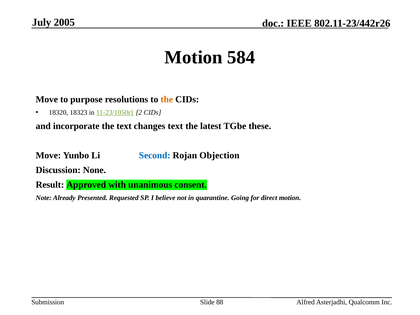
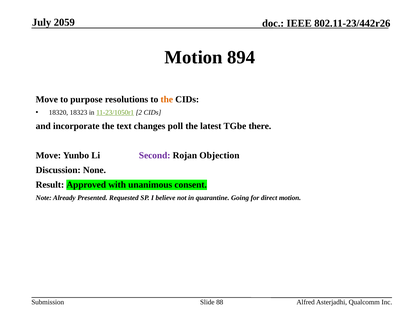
2005: 2005 -> 2059
584: 584 -> 894
changes text: text -> poll
these: these -> there
Second colour: blue -> purple
